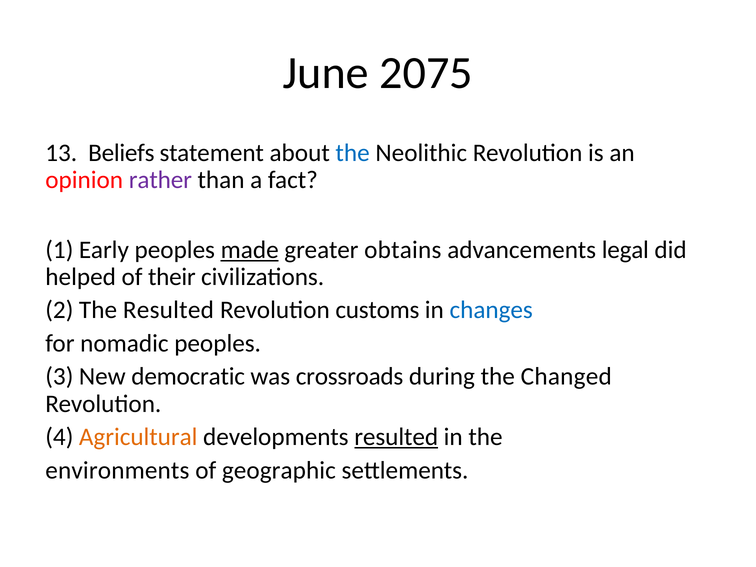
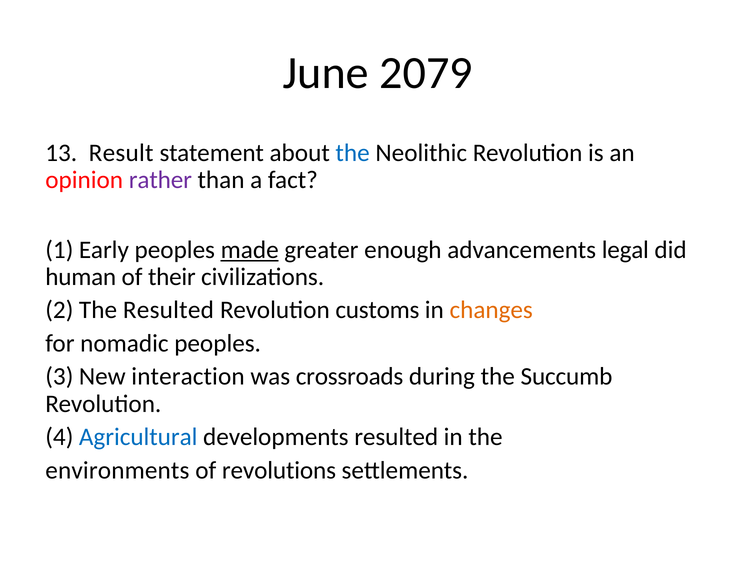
2075: 2075 -> 2079
Beliefs: Beliefs -> Result
obtains: obtains -> enough
helped: helped -> human
changes colour: blue -> orange
democratic: democratic -> interaction
Changed: Changed -> Succumb
Agricultural colour: orange -> blue
resulted at (396, 437) underline: present -> none
geographic: geographic -> revolutions
